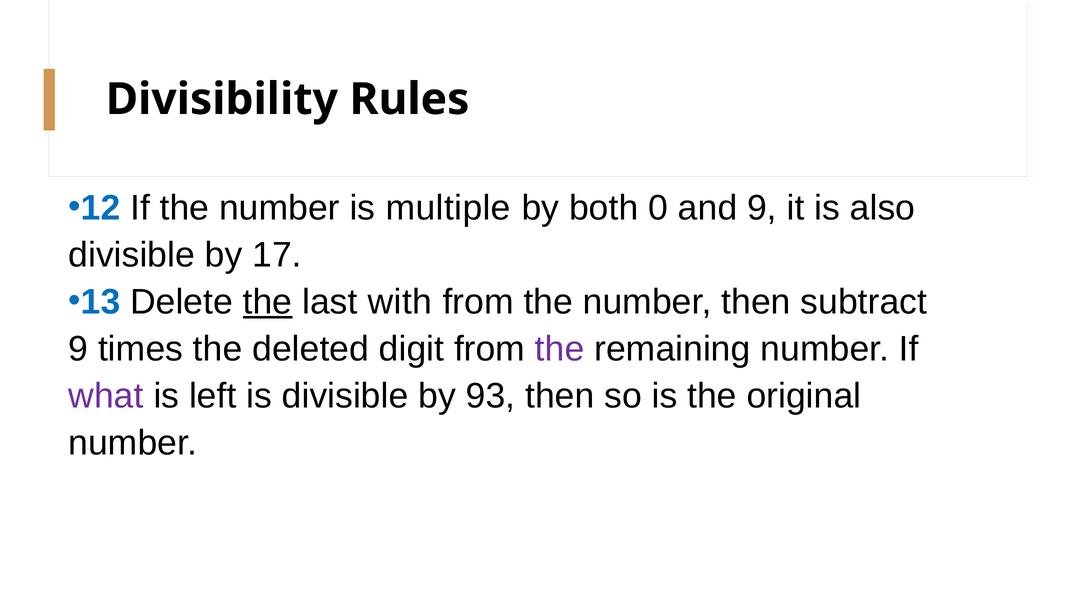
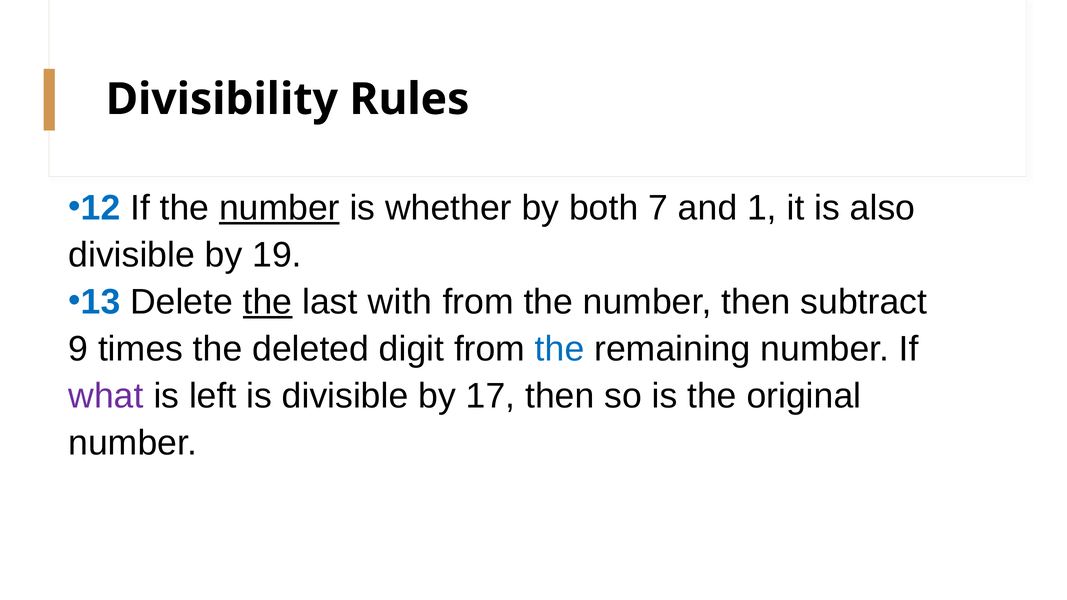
number at (279, 208) underline: none -> present
multiple: multiple -> whether
0: 0 -> 7
and 9: 9 -> 1
17: 17 -> 19
the at (560, 349) colour: purple -> blue
93: 93 -> 17
